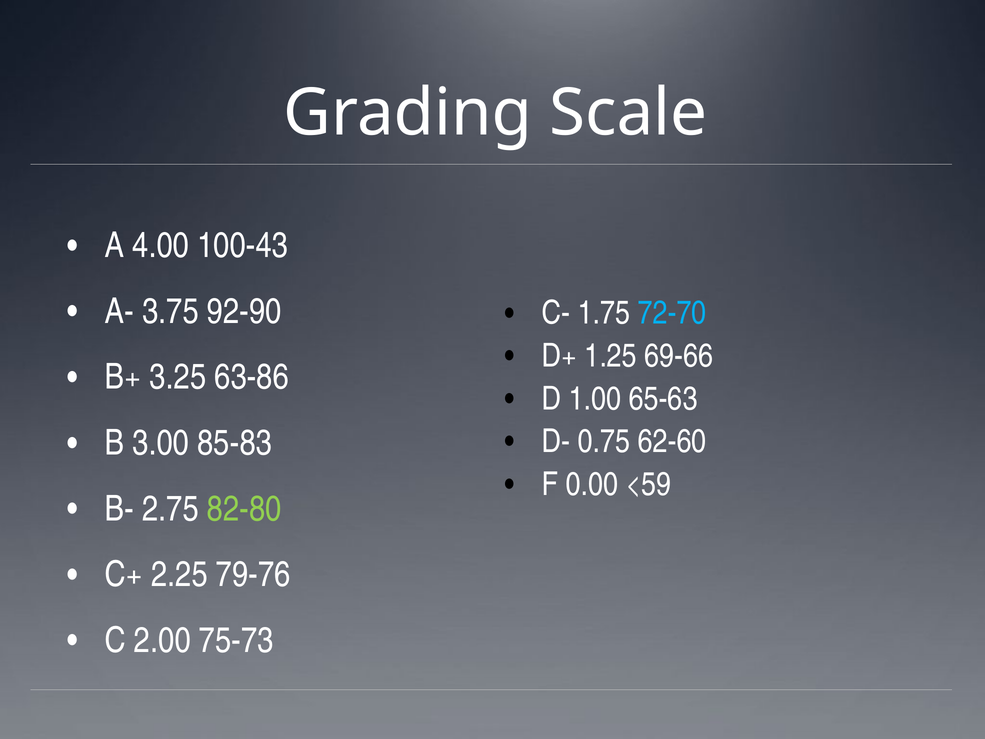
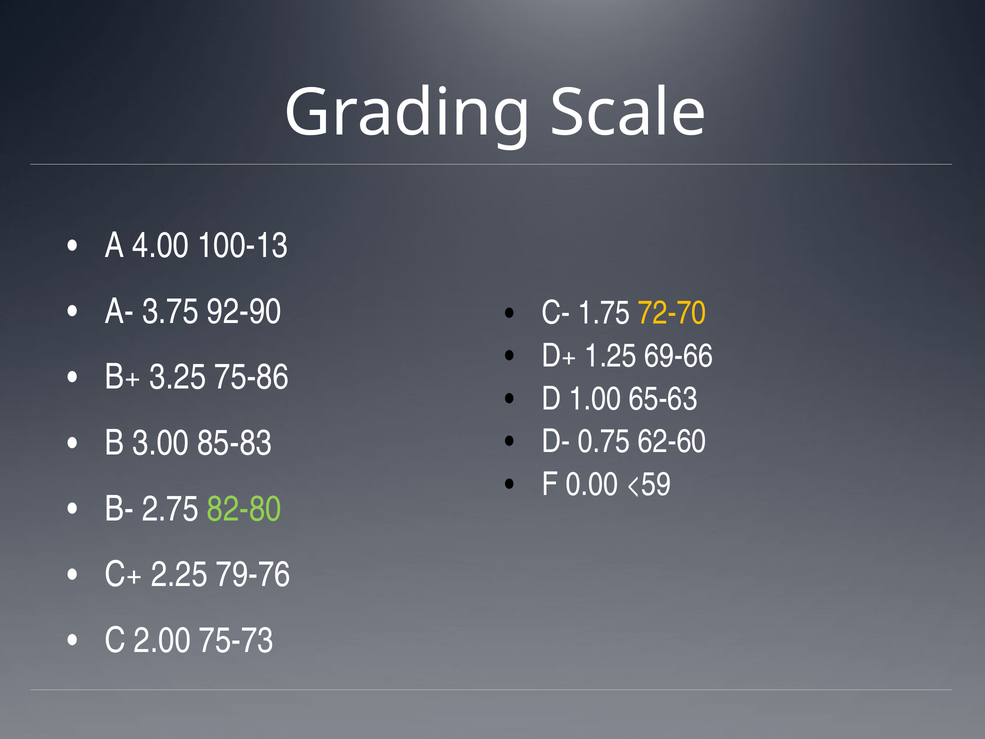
100-43: 100-43 -> 100-13
72-70 colour: light blue -> yellow
63-86: 63-86 -> 75-86
